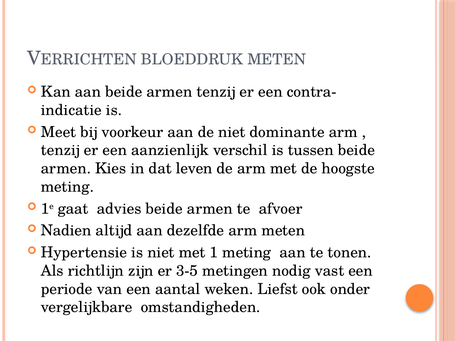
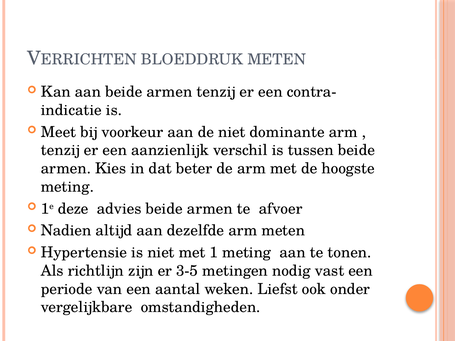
leven: leven -> beter
gaat: gaat -> deze
